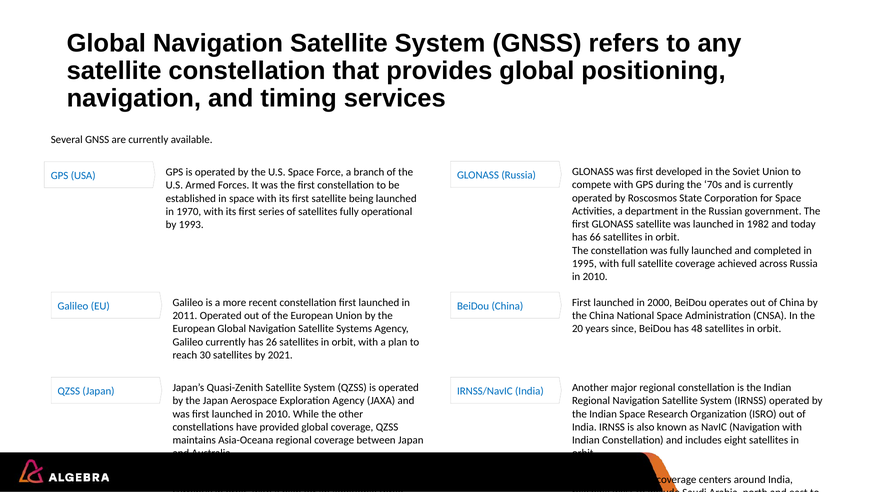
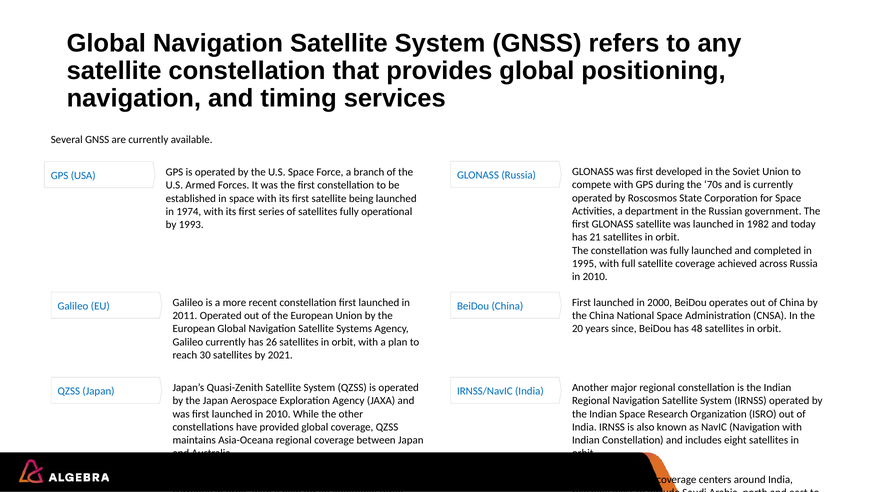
1970: 1970 -> 1974
66: 66 -> 21
